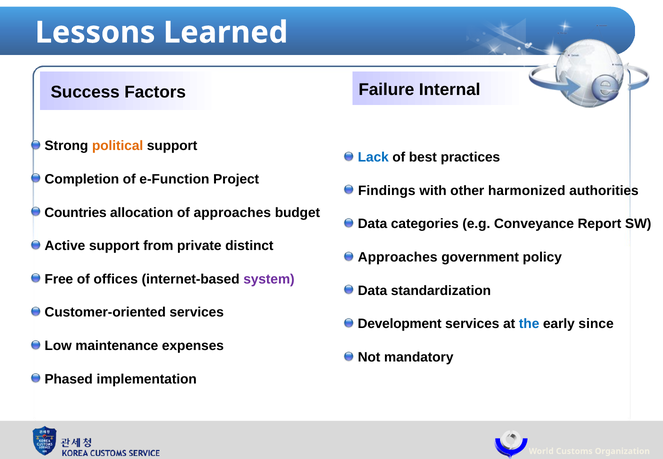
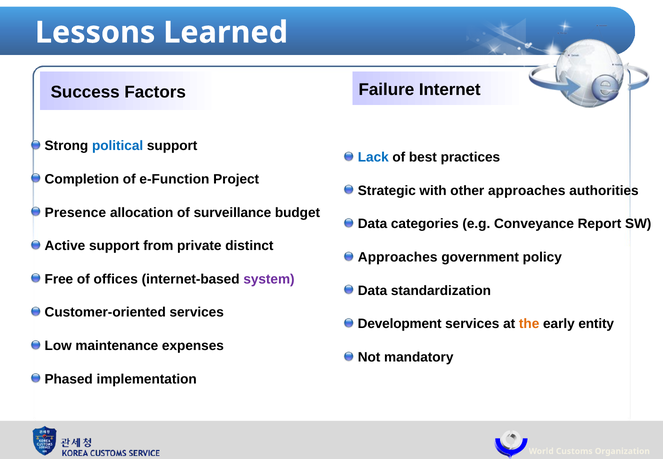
Internal: Internal -> Internet
political colour: orange -> blue
Findings: Findings -> Strategic
other harmonized: harmonized -> approaches
Countries: Countries -> Presence
of approaches: approaches -> surveillance
the colour: blue -> orange
since: since -> entity
